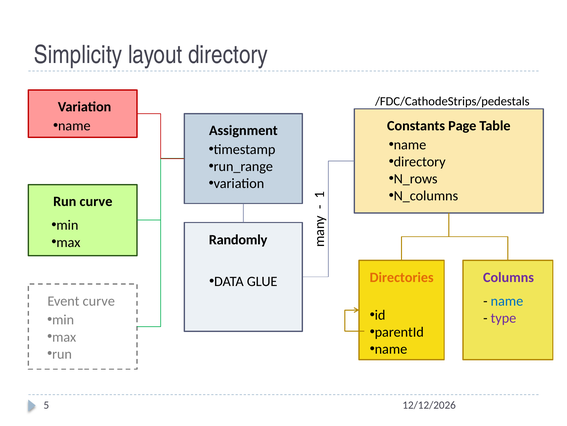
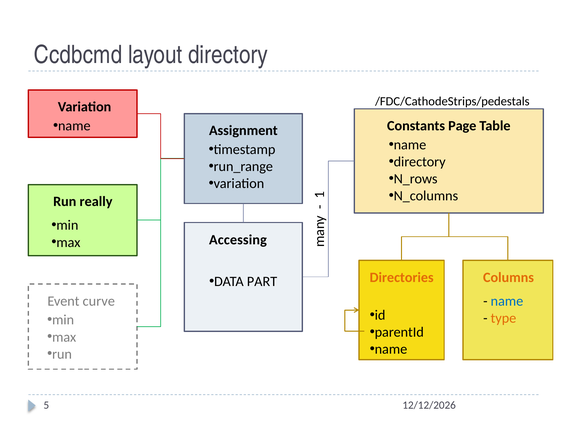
Simplicity: Simplicity -> Ccdbcmd
Run curve: curve -> really
Randomly: Randomly -> Accessing
Columns colour: purple -> orange
GLUE: GLUE -> PART
type colour: purple -> orange
